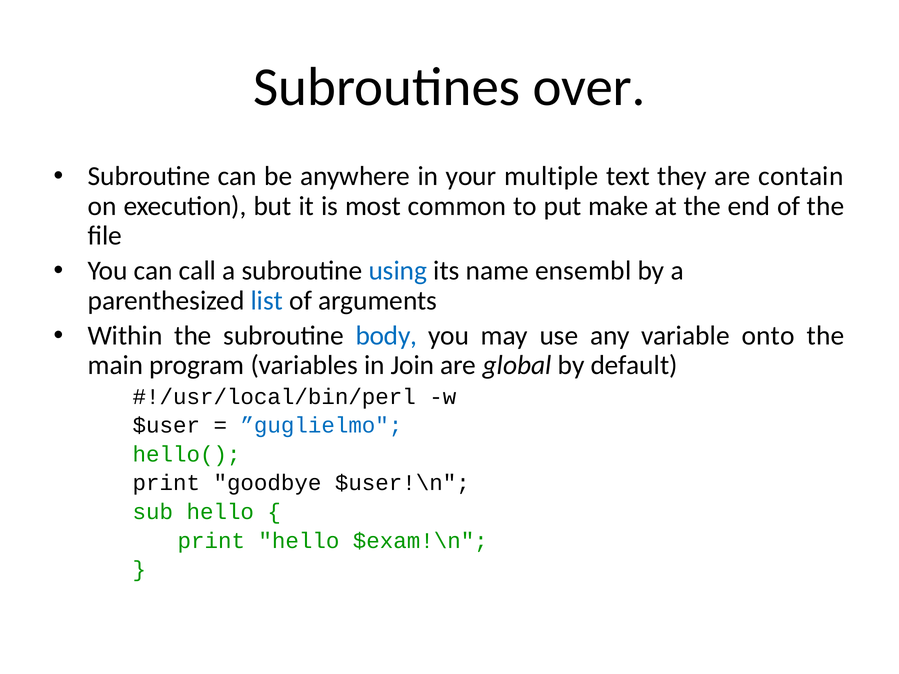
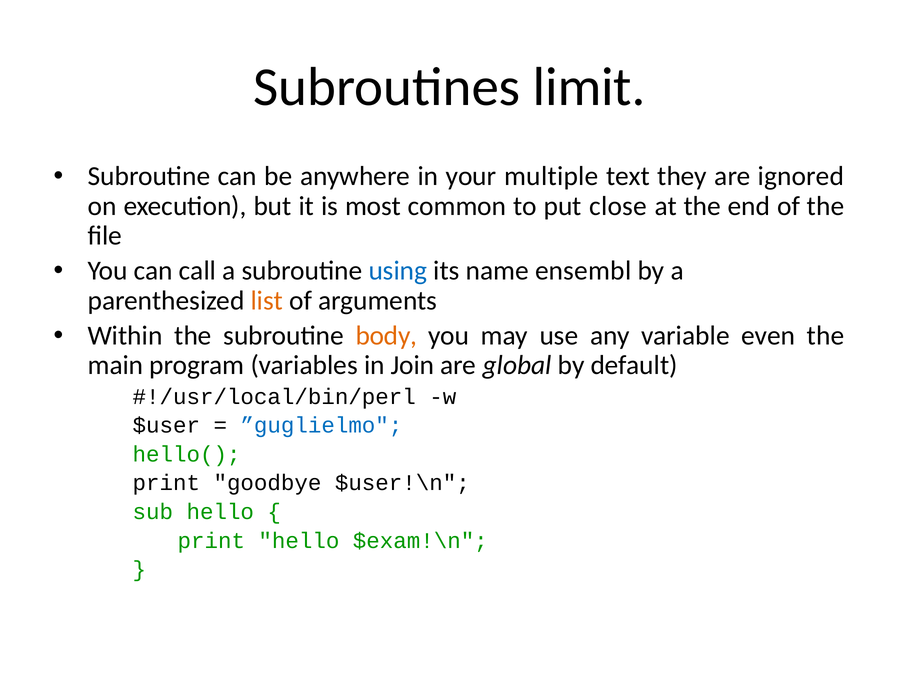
over: over -> limit
contain: contain -> ignored
make: make -> close
list colour: blue -> orange
body colour: blue -> orange
onto: onto -> even
